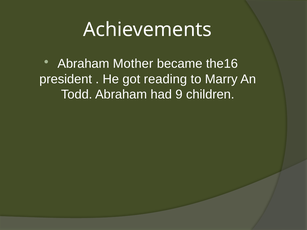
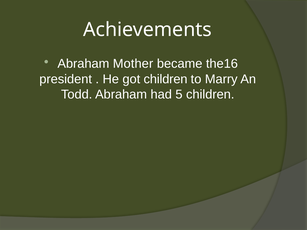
got reading: reading -> children
9: 9 -> 5
